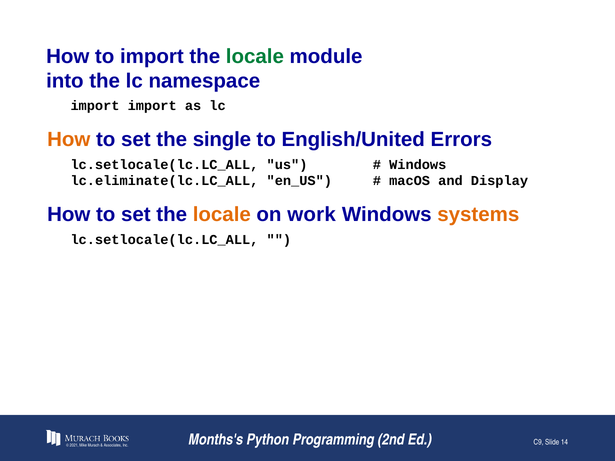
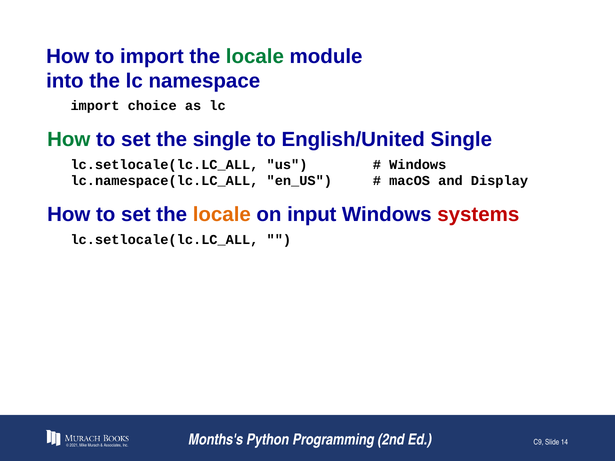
import import: import -> choice
How at (69, 139) colour: orange -> green
English/United Errors: Errors -> Single
lc.eliminate(lc.LC_ALL: lc.eliminate(lc.LC_ALL -> lc.namespace(lc.LC_ALL
work: work -> input
systems colour: orange -> red
